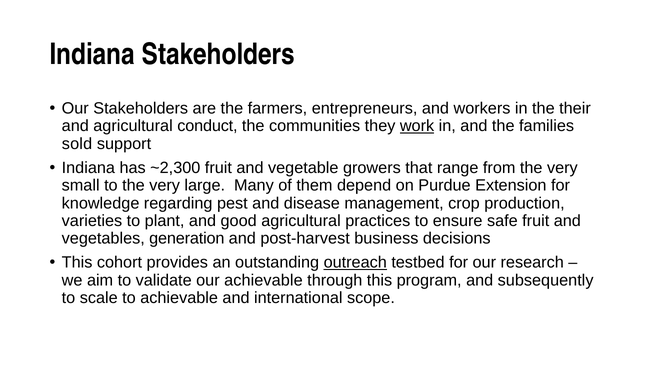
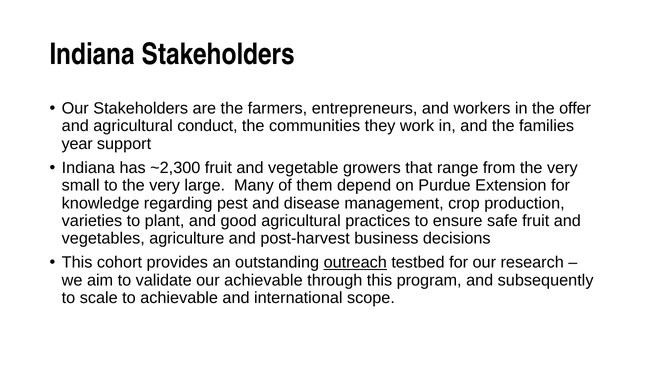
their: their -> offer
work underline: present -> none
sold: sold -> year
generation: generation -> agriculture
